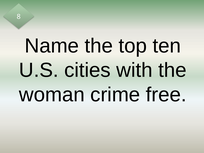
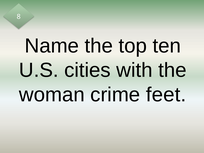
free: free -> feet
